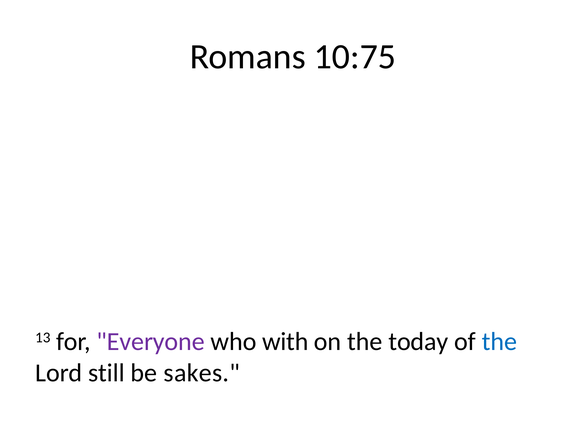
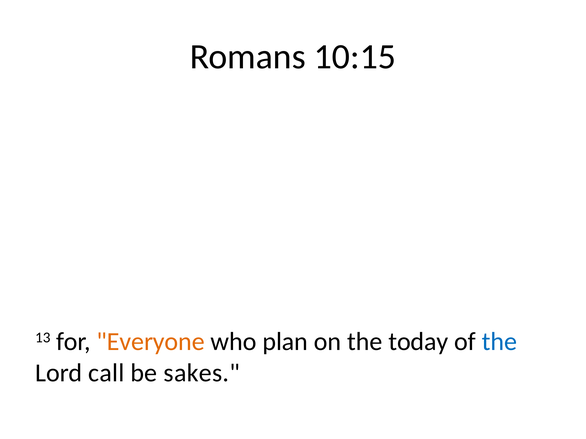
10:75: 10:75 -> 10:15
Everyone colour: purple -> orange
with: with -> plan
still: still -> call
